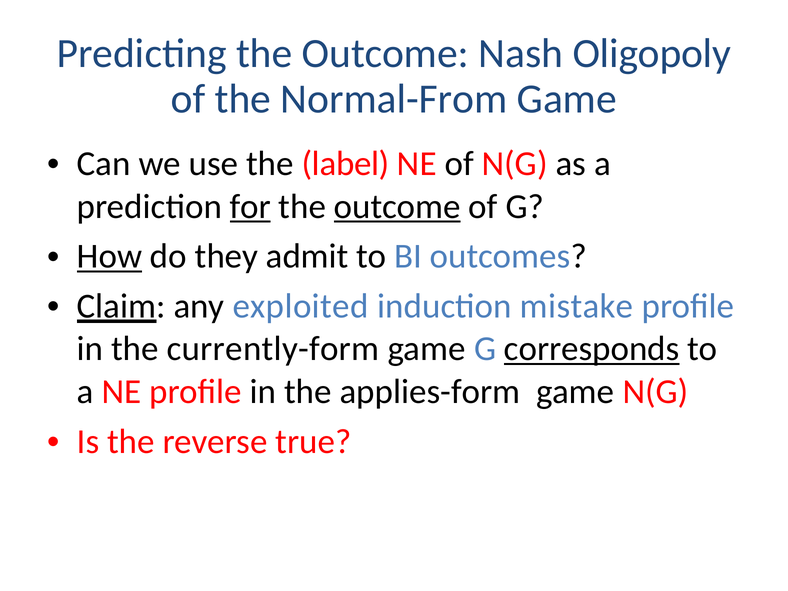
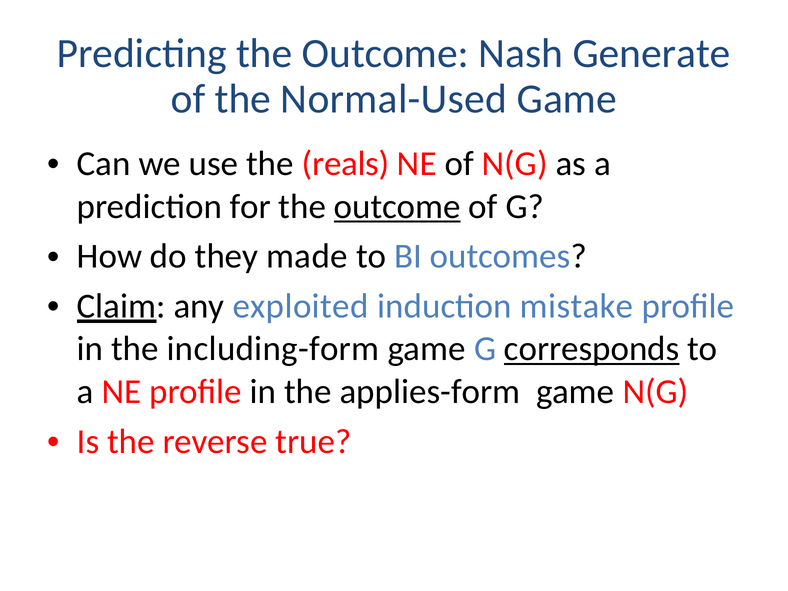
Oligopoly: Oligopoly -> Generate
Normal-From: Normal-From -> Normal-Used
label: label -> reals
for underline: present -> none
How underline: present -> none
admit: admit -> made
currently-form: currently-form -> including-form
